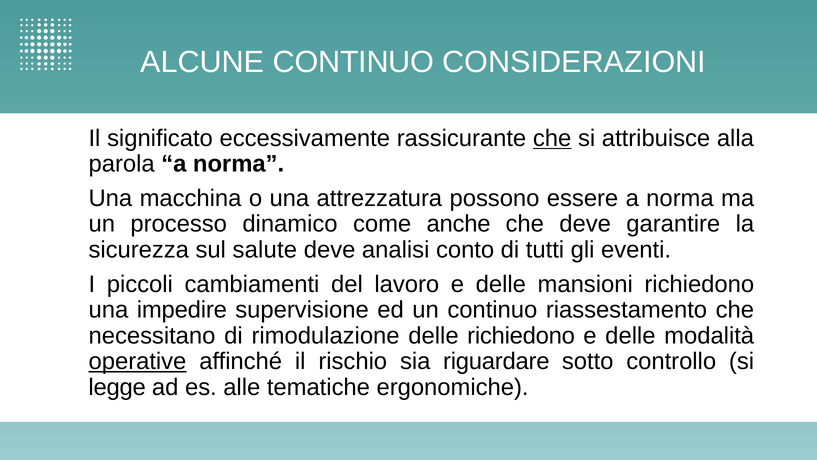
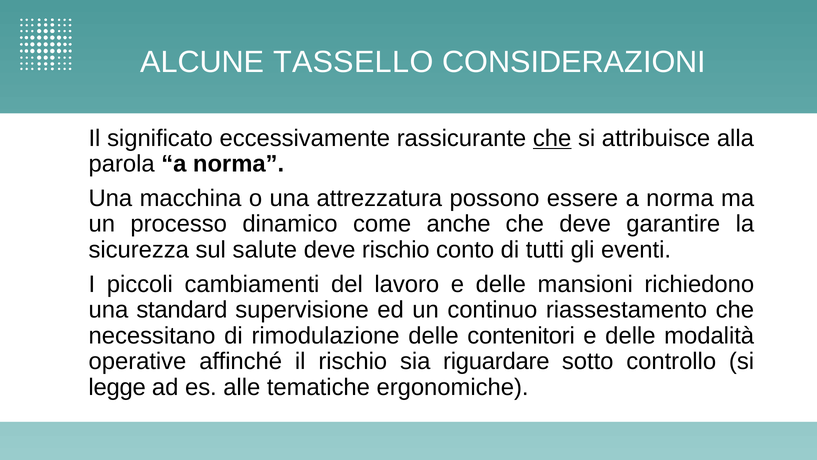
ALCUNE CONTINUO: CONTINUO -> TASSELLO
deve analisi: analisi -> rischio
impedire: impedire -> standard
delle richiedono: richiedono -> contenitori
operative underline: present -> none
